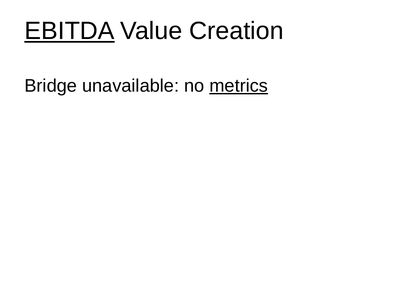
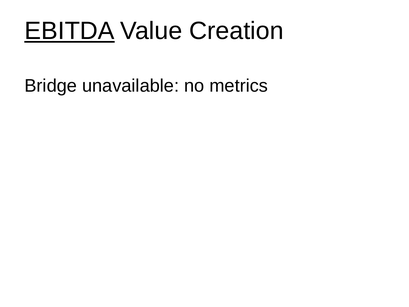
metrics underline: present -> none
